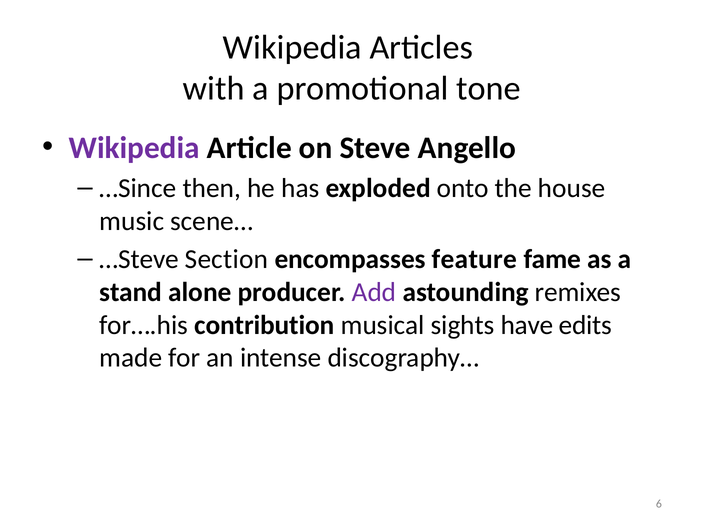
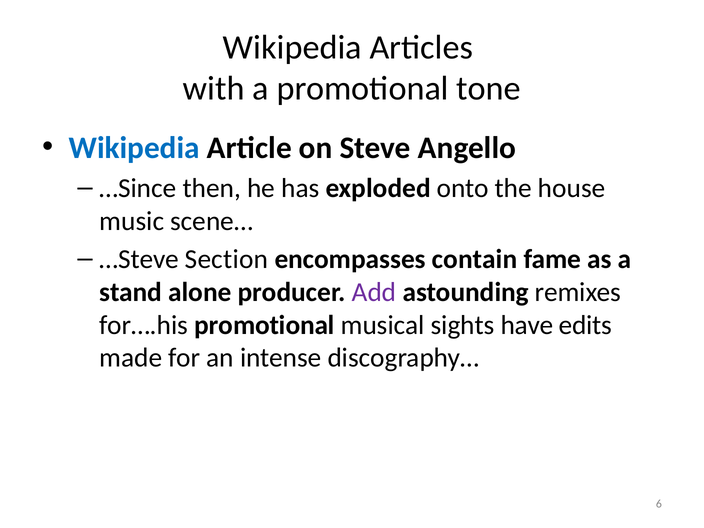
Wikipedia at (134, 148) colour: purple -> blue
feature: feature -> contain
for….his contribution: contribution -> promotional
